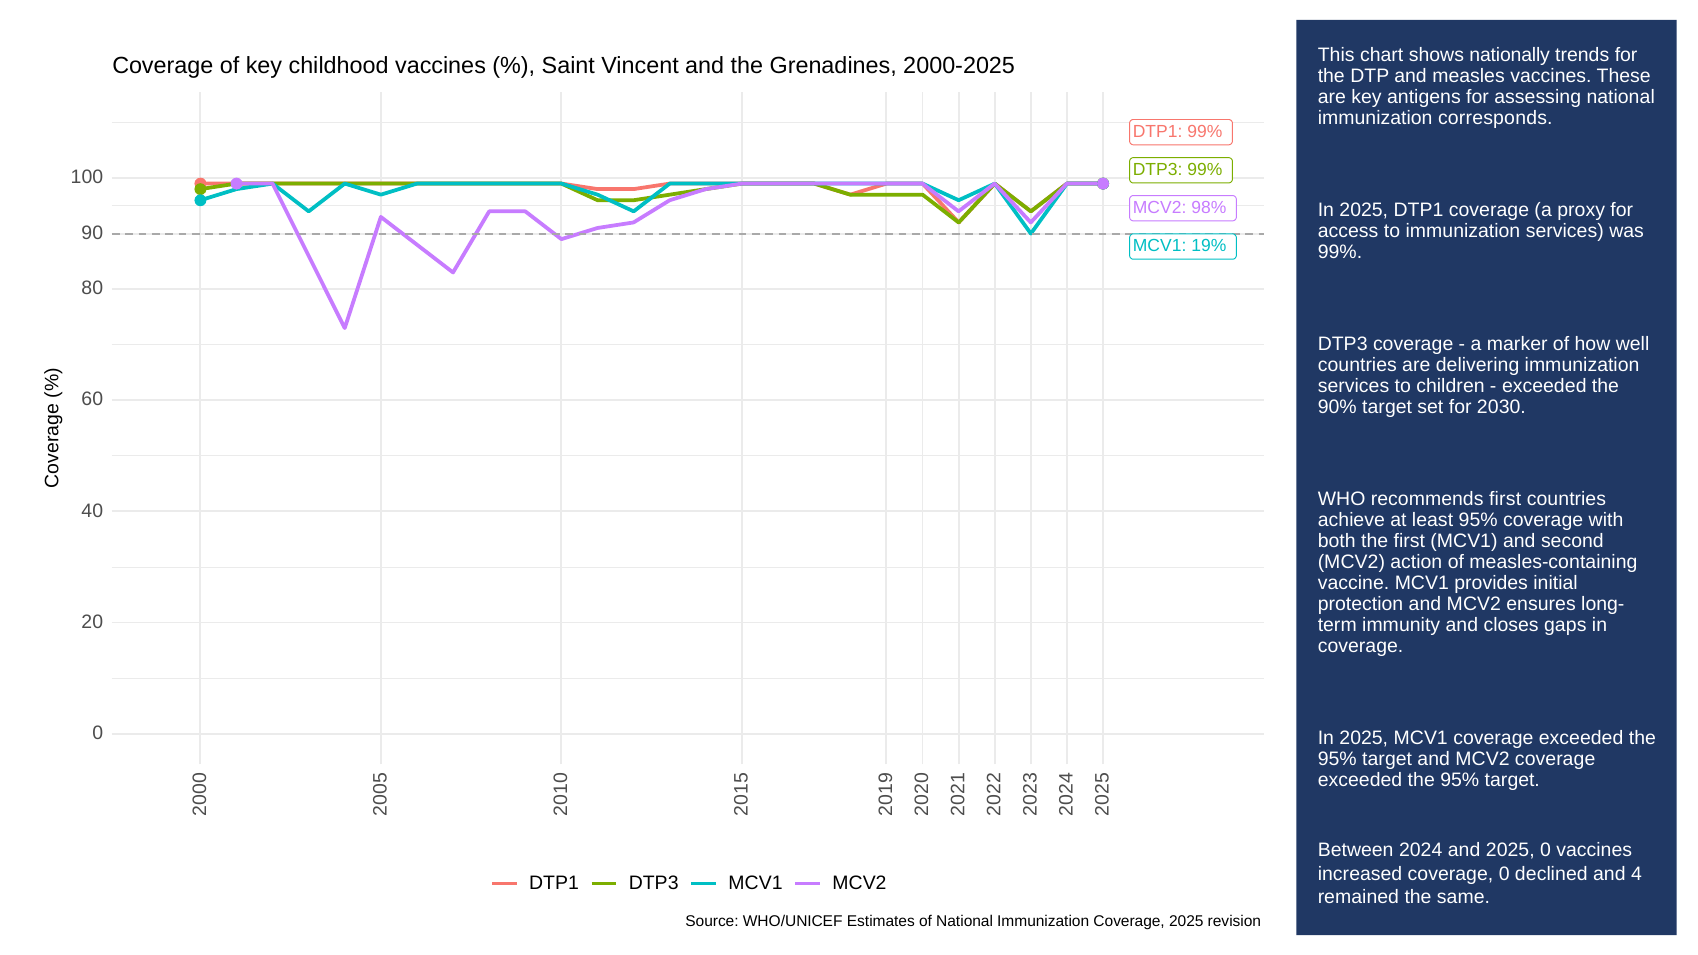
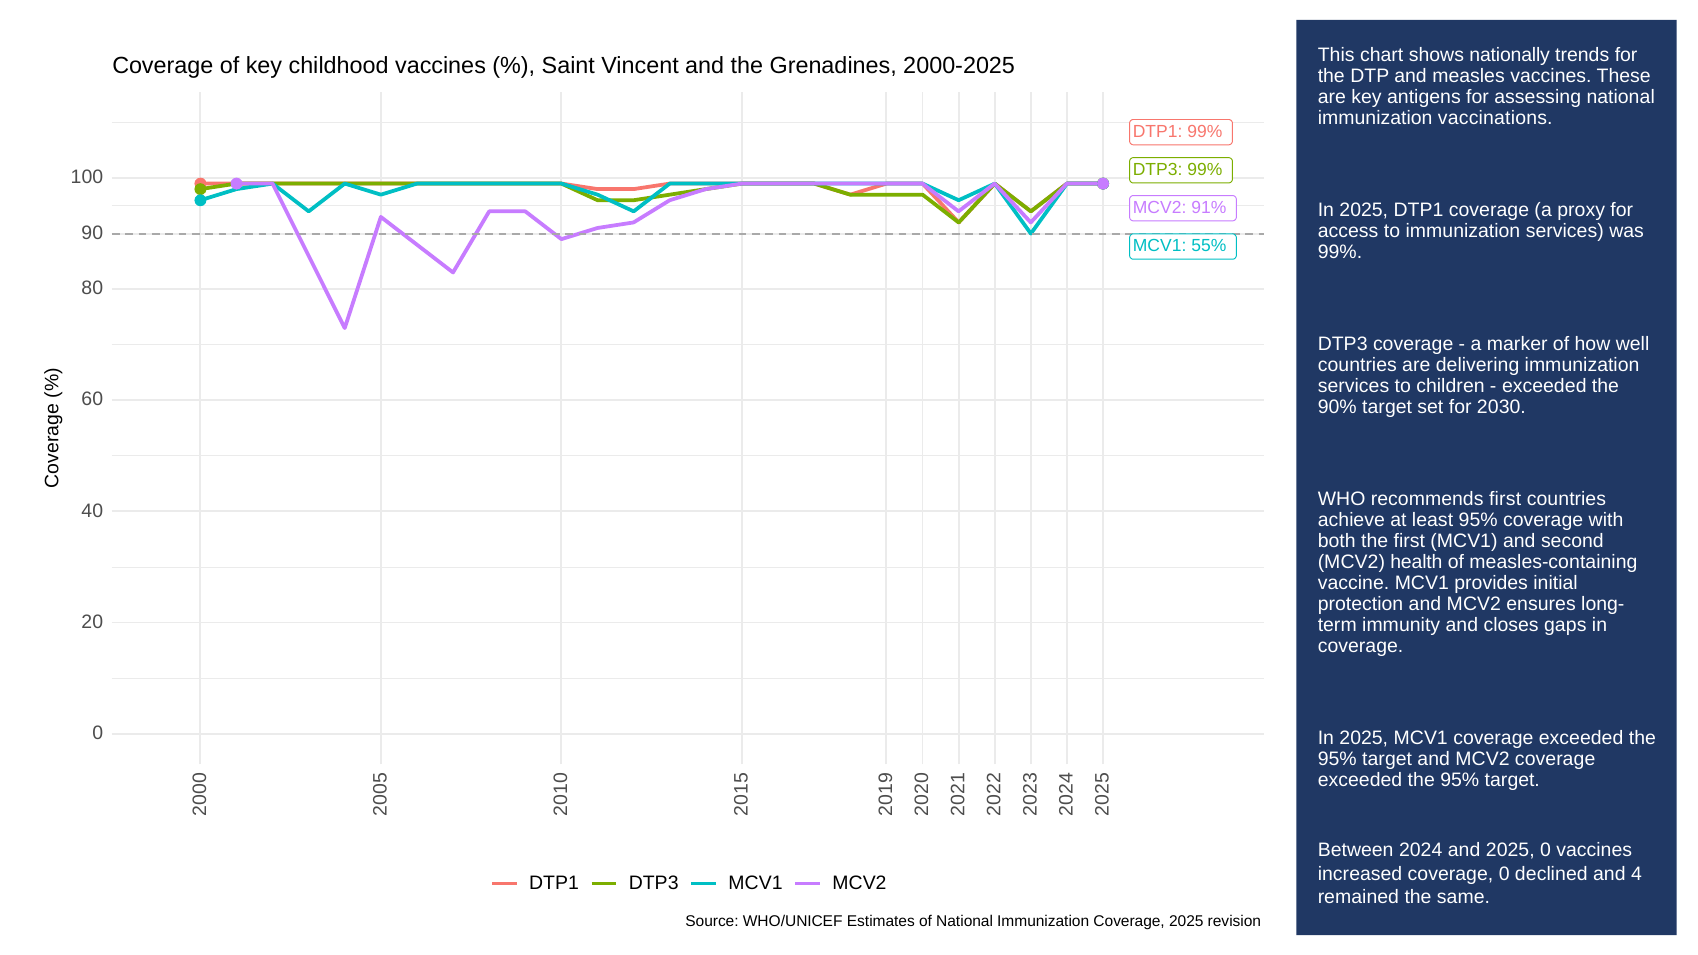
corresponds: corresponds -> vaccinations
98%: 98% -> 91%
19%: 19% -> 55%
action: action -> health
